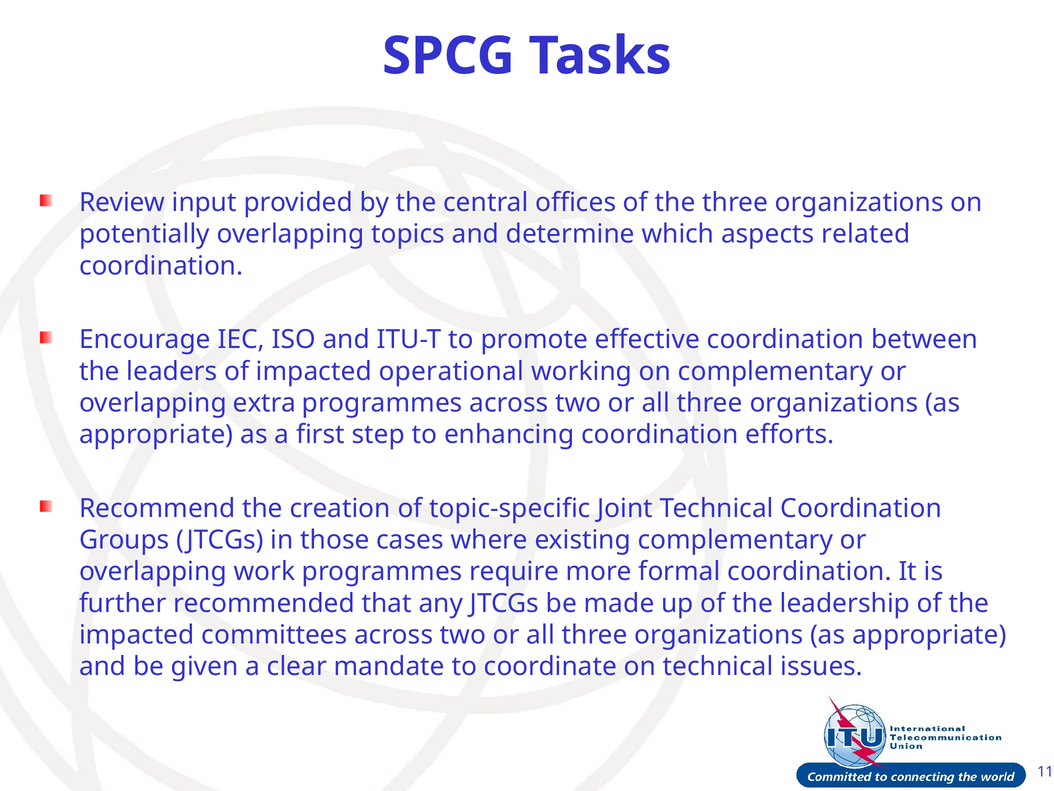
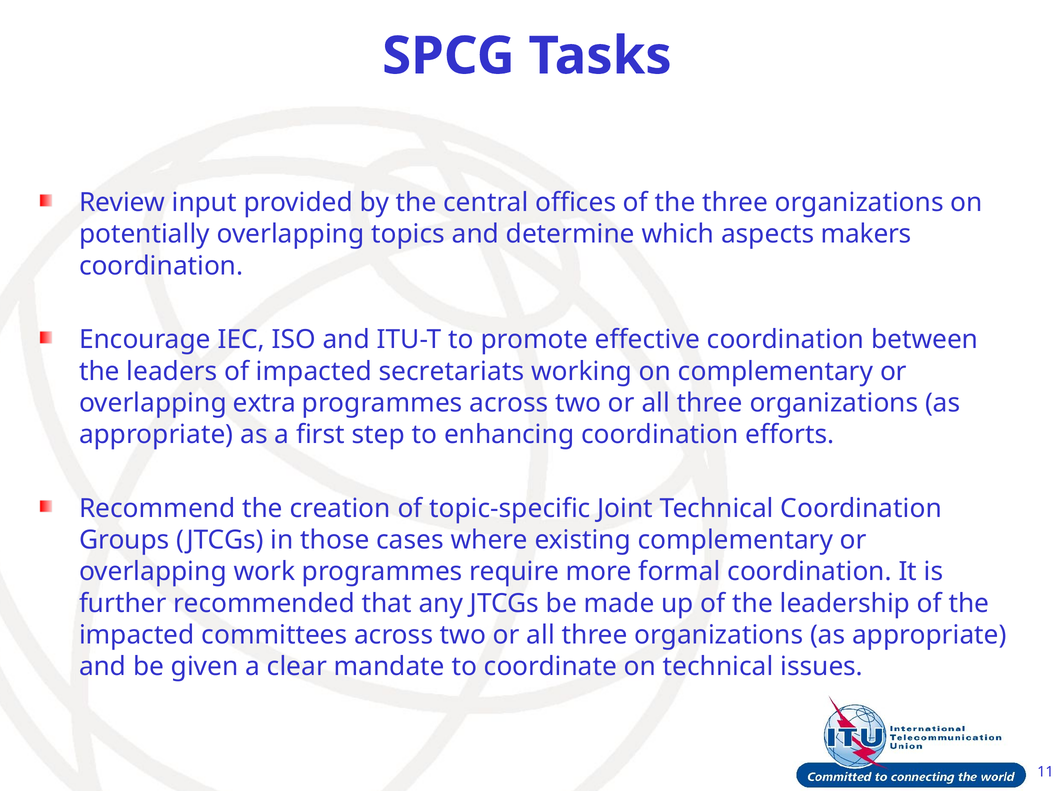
related: related -> makers
operational: operational -> secretariats
